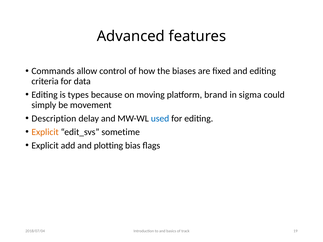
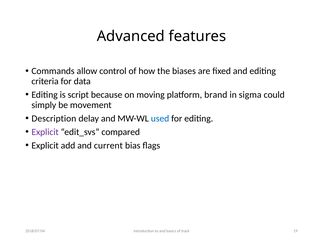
types: types -> script
Explicit at (45, 132) colour: orange -> purple
sometime: sometime -> compared
plotting: plotting -> current
